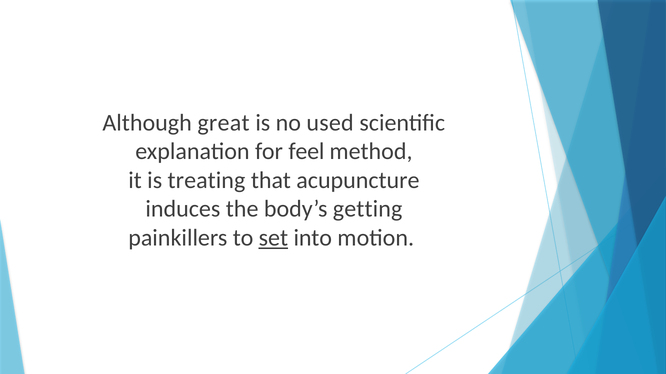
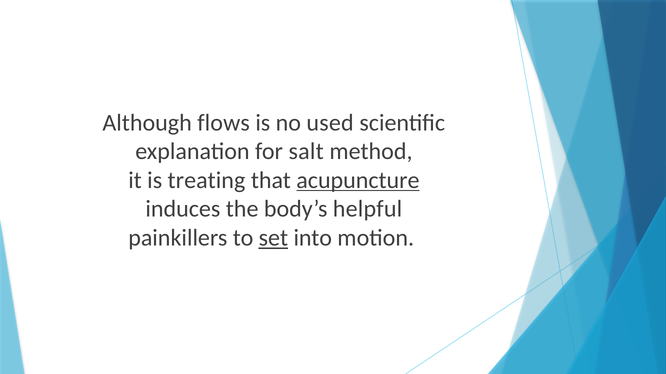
great: great -> flows
feel: feel -> salt
acupuncture underline: none -> present
getting: getting -> helpful
